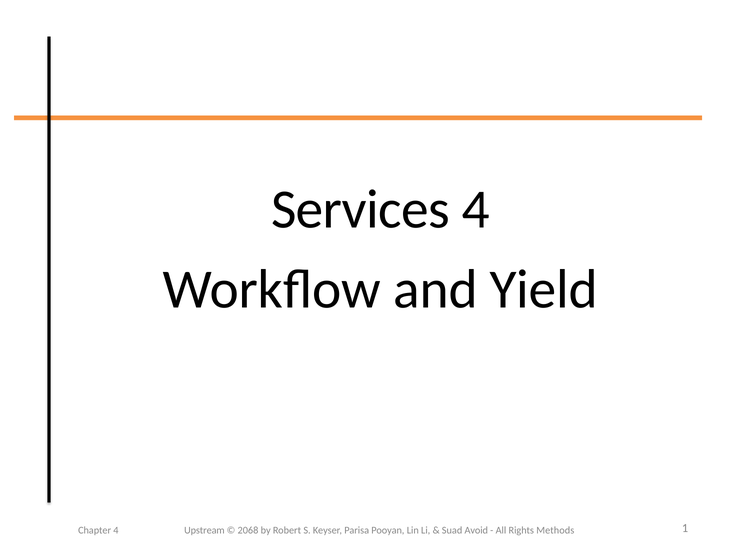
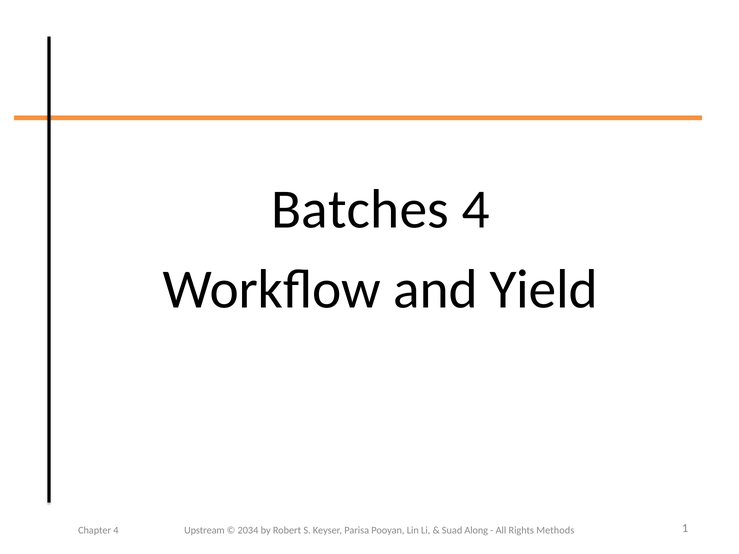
Services: Services -> Batches
2068: 2068 -> 2034
Avoid: Avoid -> Along
